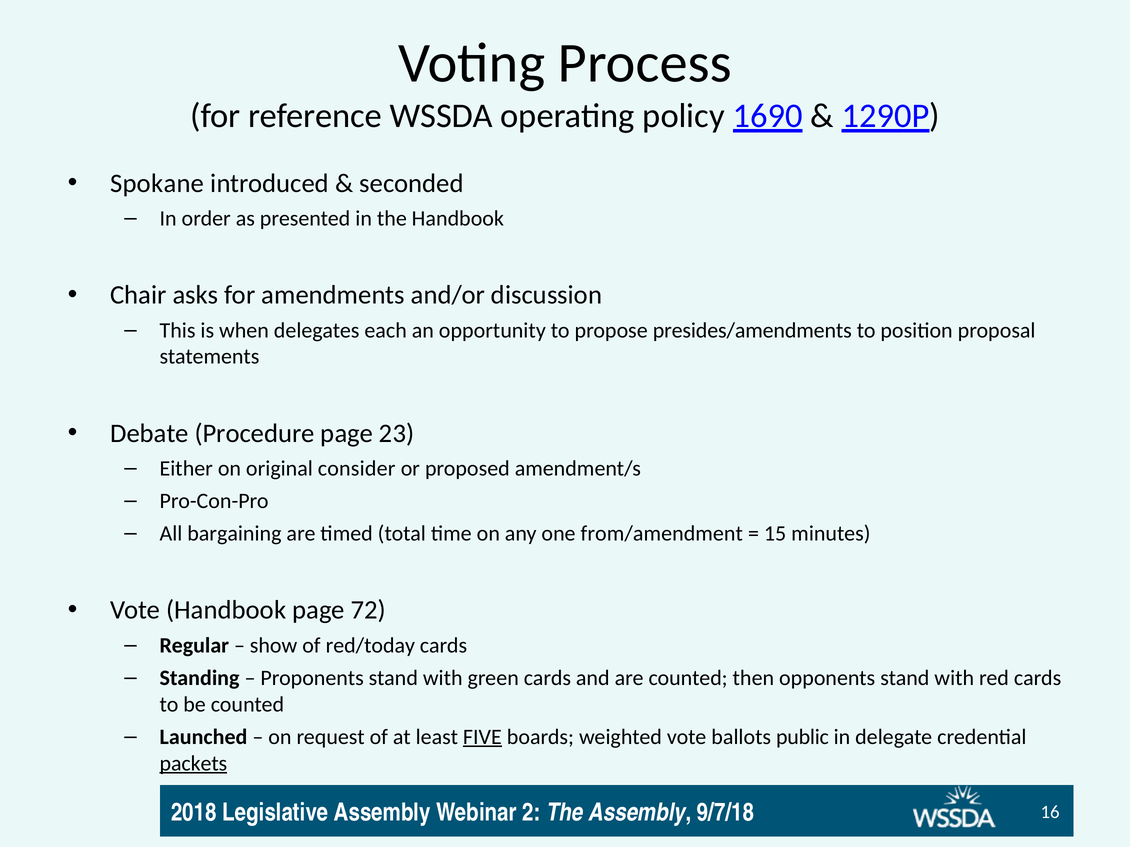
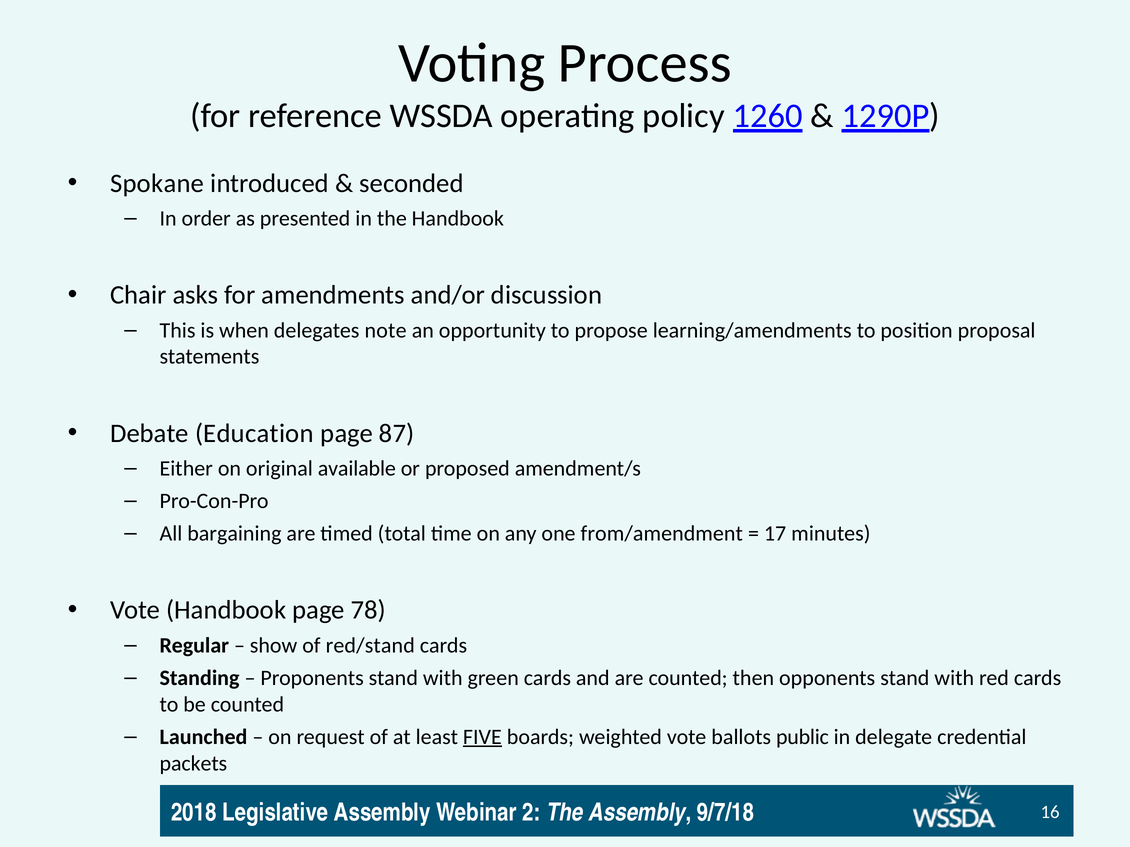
1690: 1690 -> 1260
each: each -> note
presides/amendments: presides/amendments -> learning/amendments
Procedure: Procedure -> Education
23: 23 -> 87
consider: consider -> available
15: 15 -> 17
72: 72 -> 78
red/today: red/today -> red/stand
packets underline: present -> none
